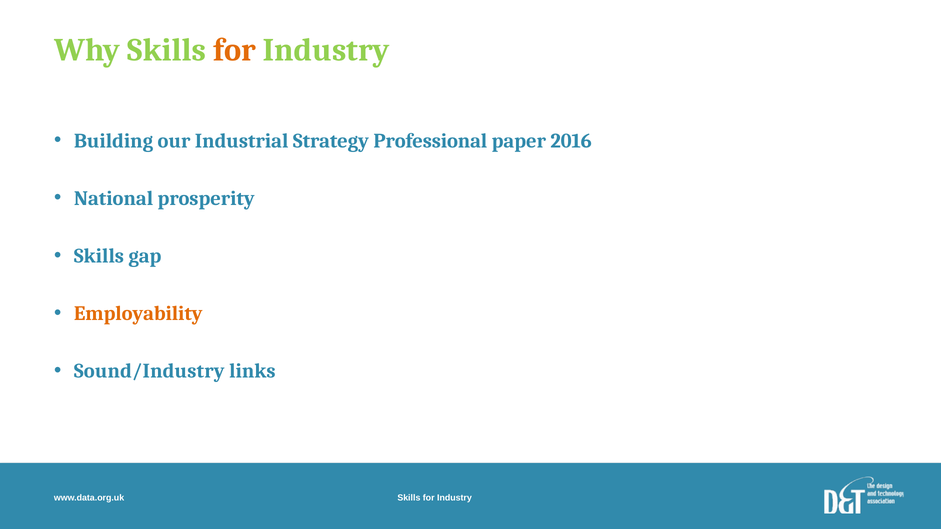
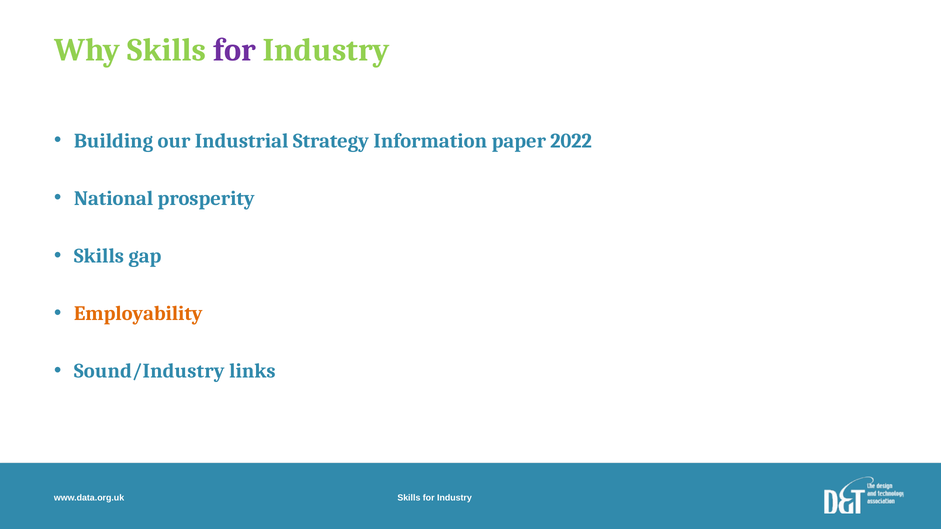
for at (235, 50) colour: orange -> purple
Professional: Professional -> Information
2016: 2016 -> 2022
